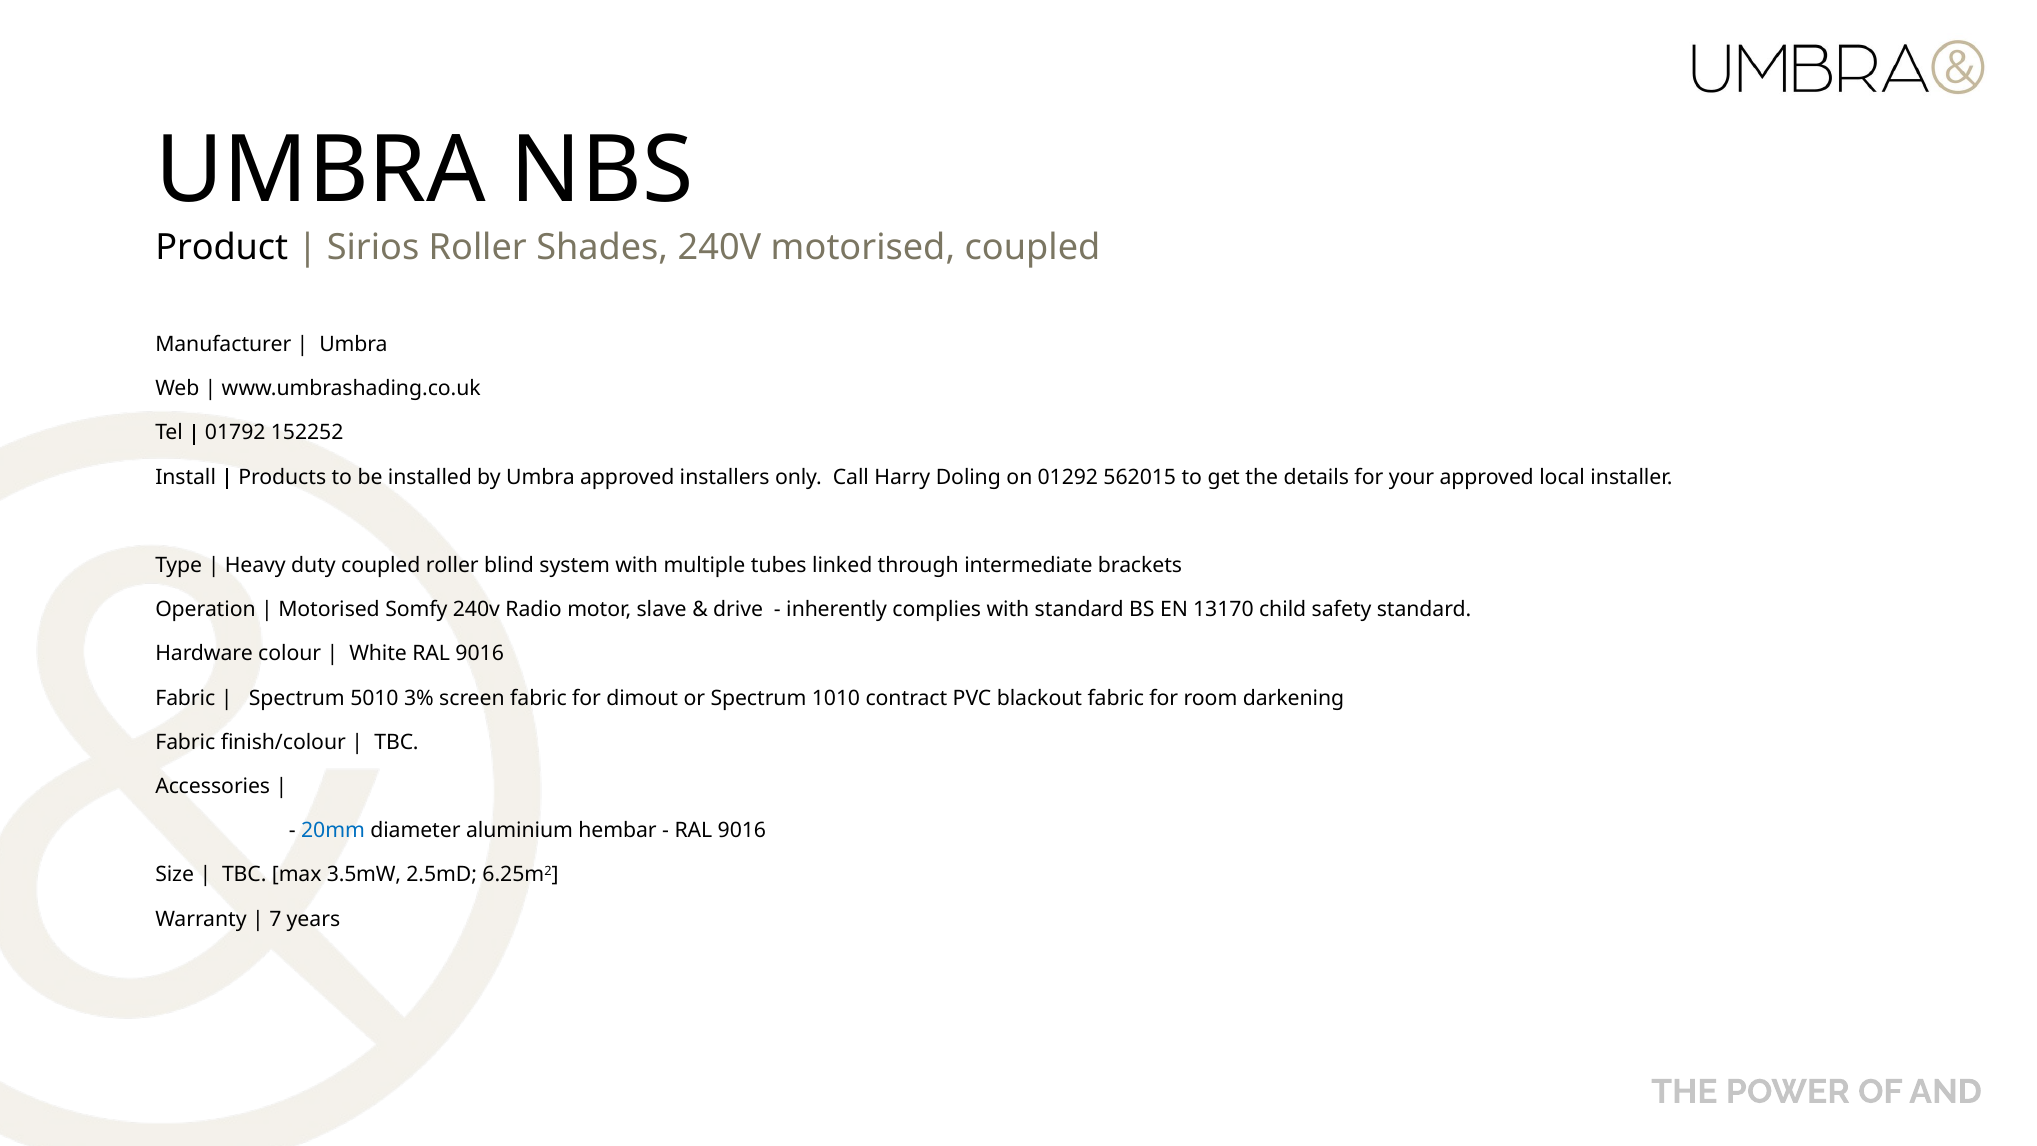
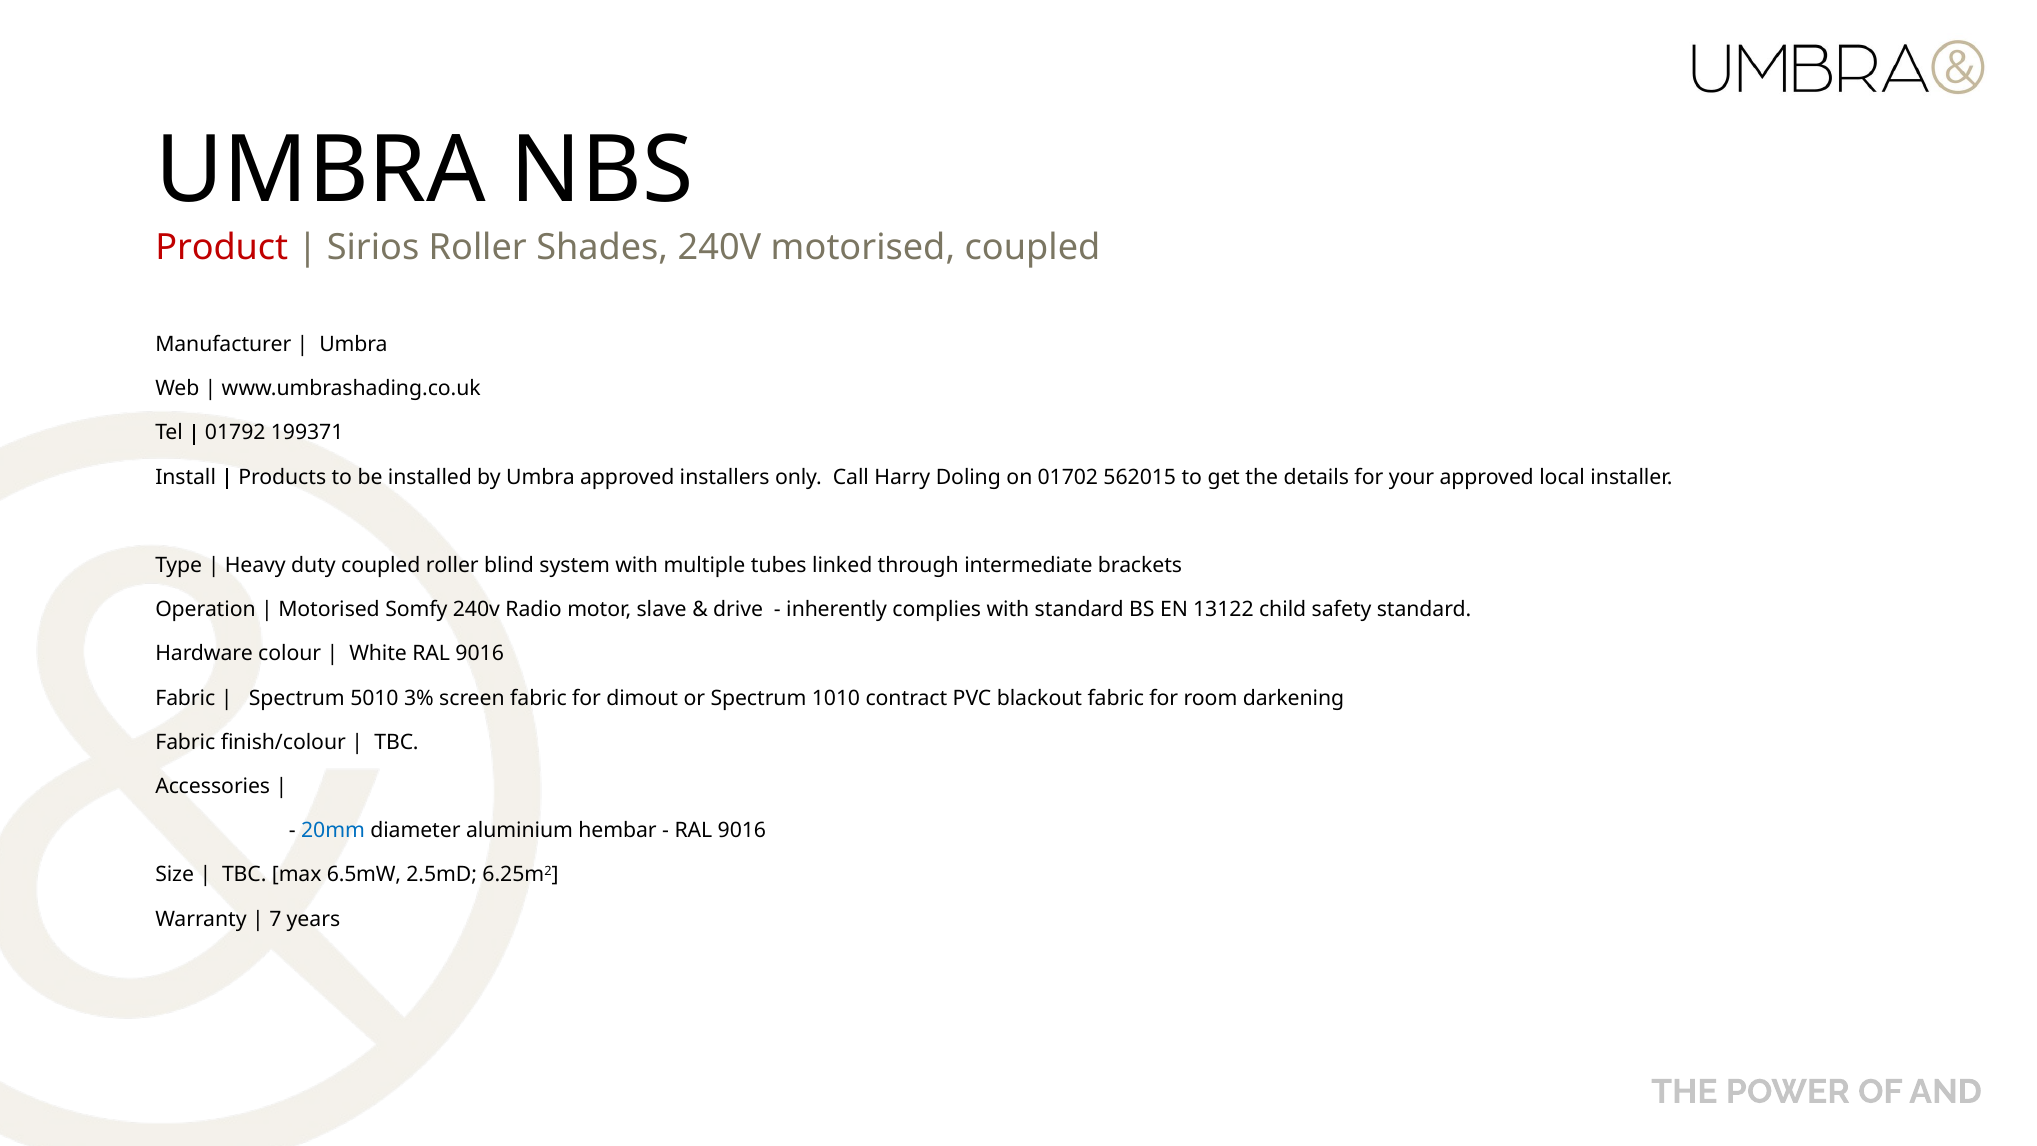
Product colour: black -> red
152252: 152252 -> 199371
01292: 01292 -> 01702
13170: 13170 -> 13122
3.5mW: 3.5mW -> 6.5mW
